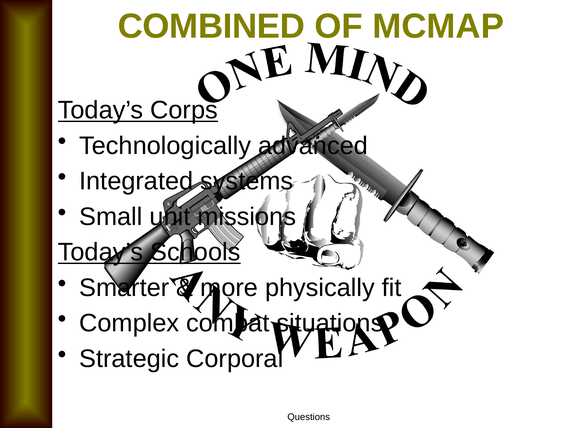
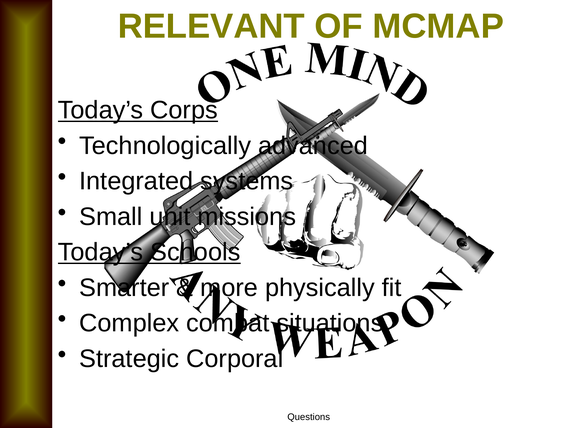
COMBINED: COMBINED -> RELEVANT
